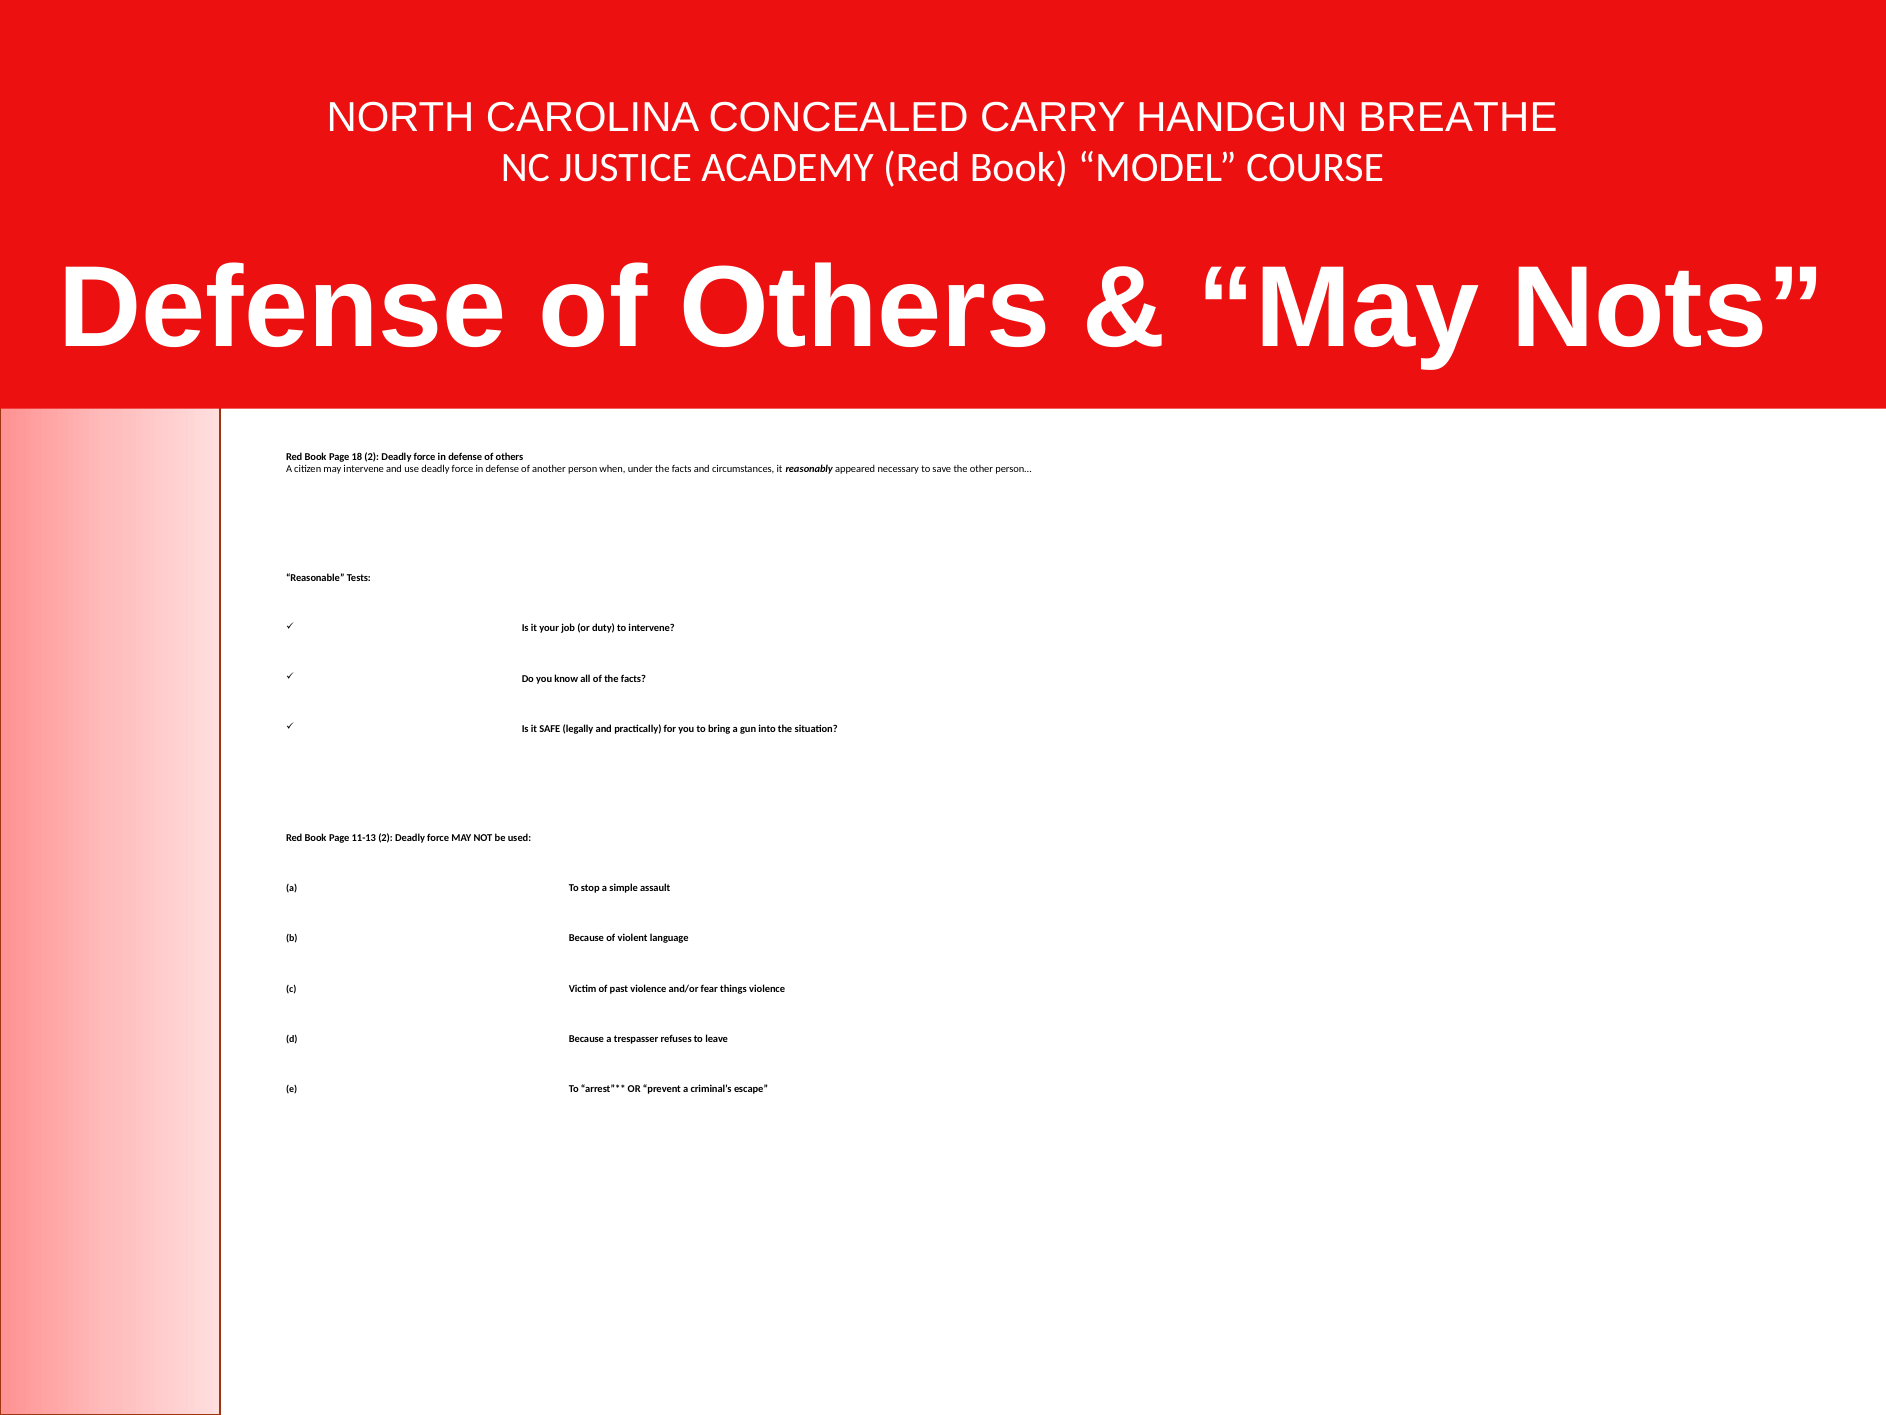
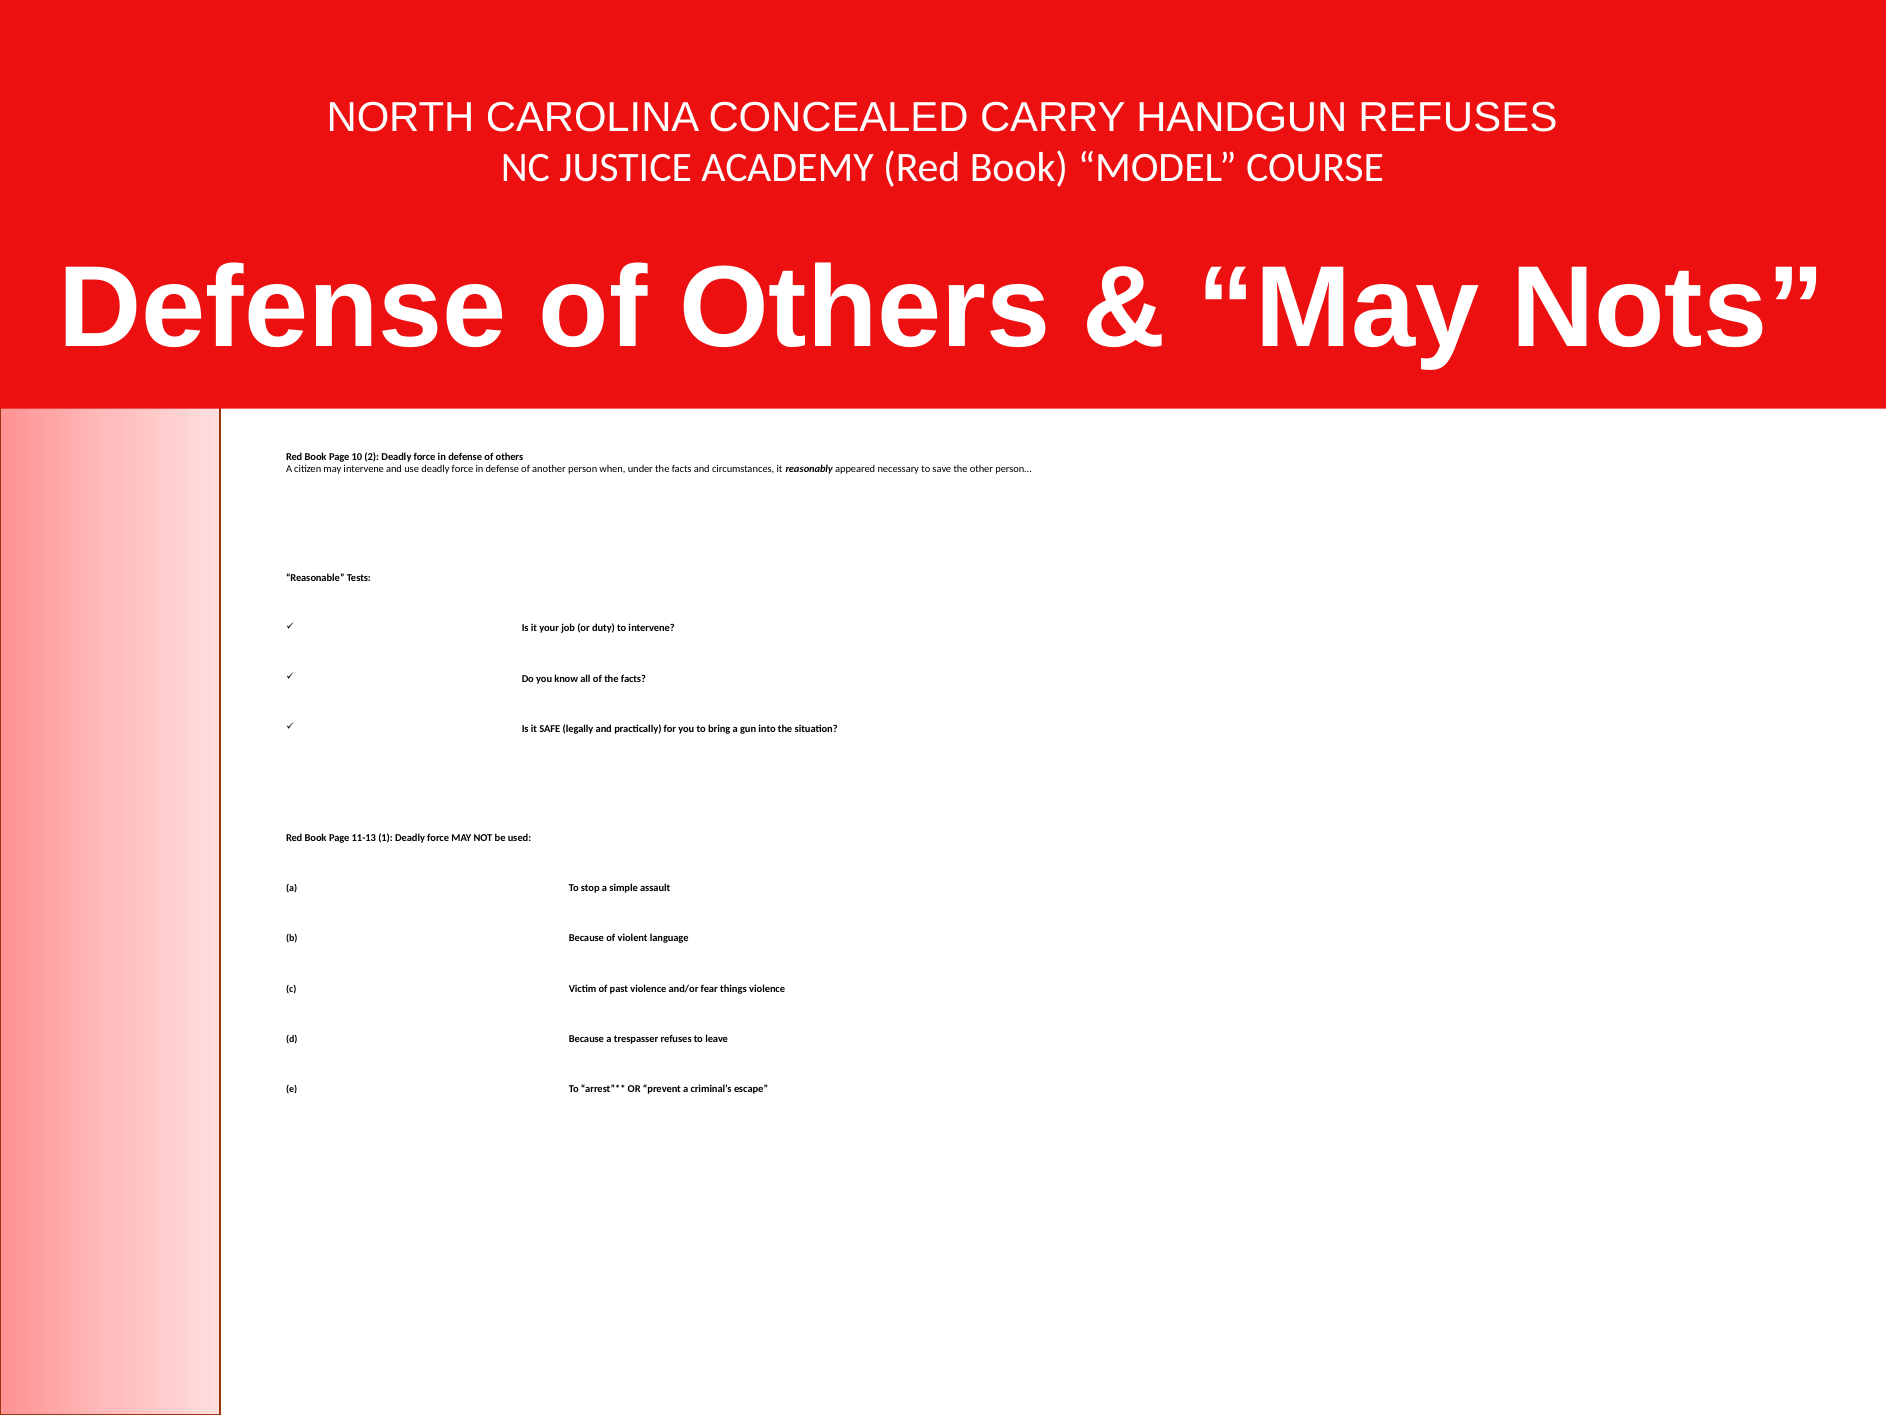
HANDGUN BREATHE: BREATHE -> REFUSES
18: 18 -> 10
11-13 2: 2 -> 1
